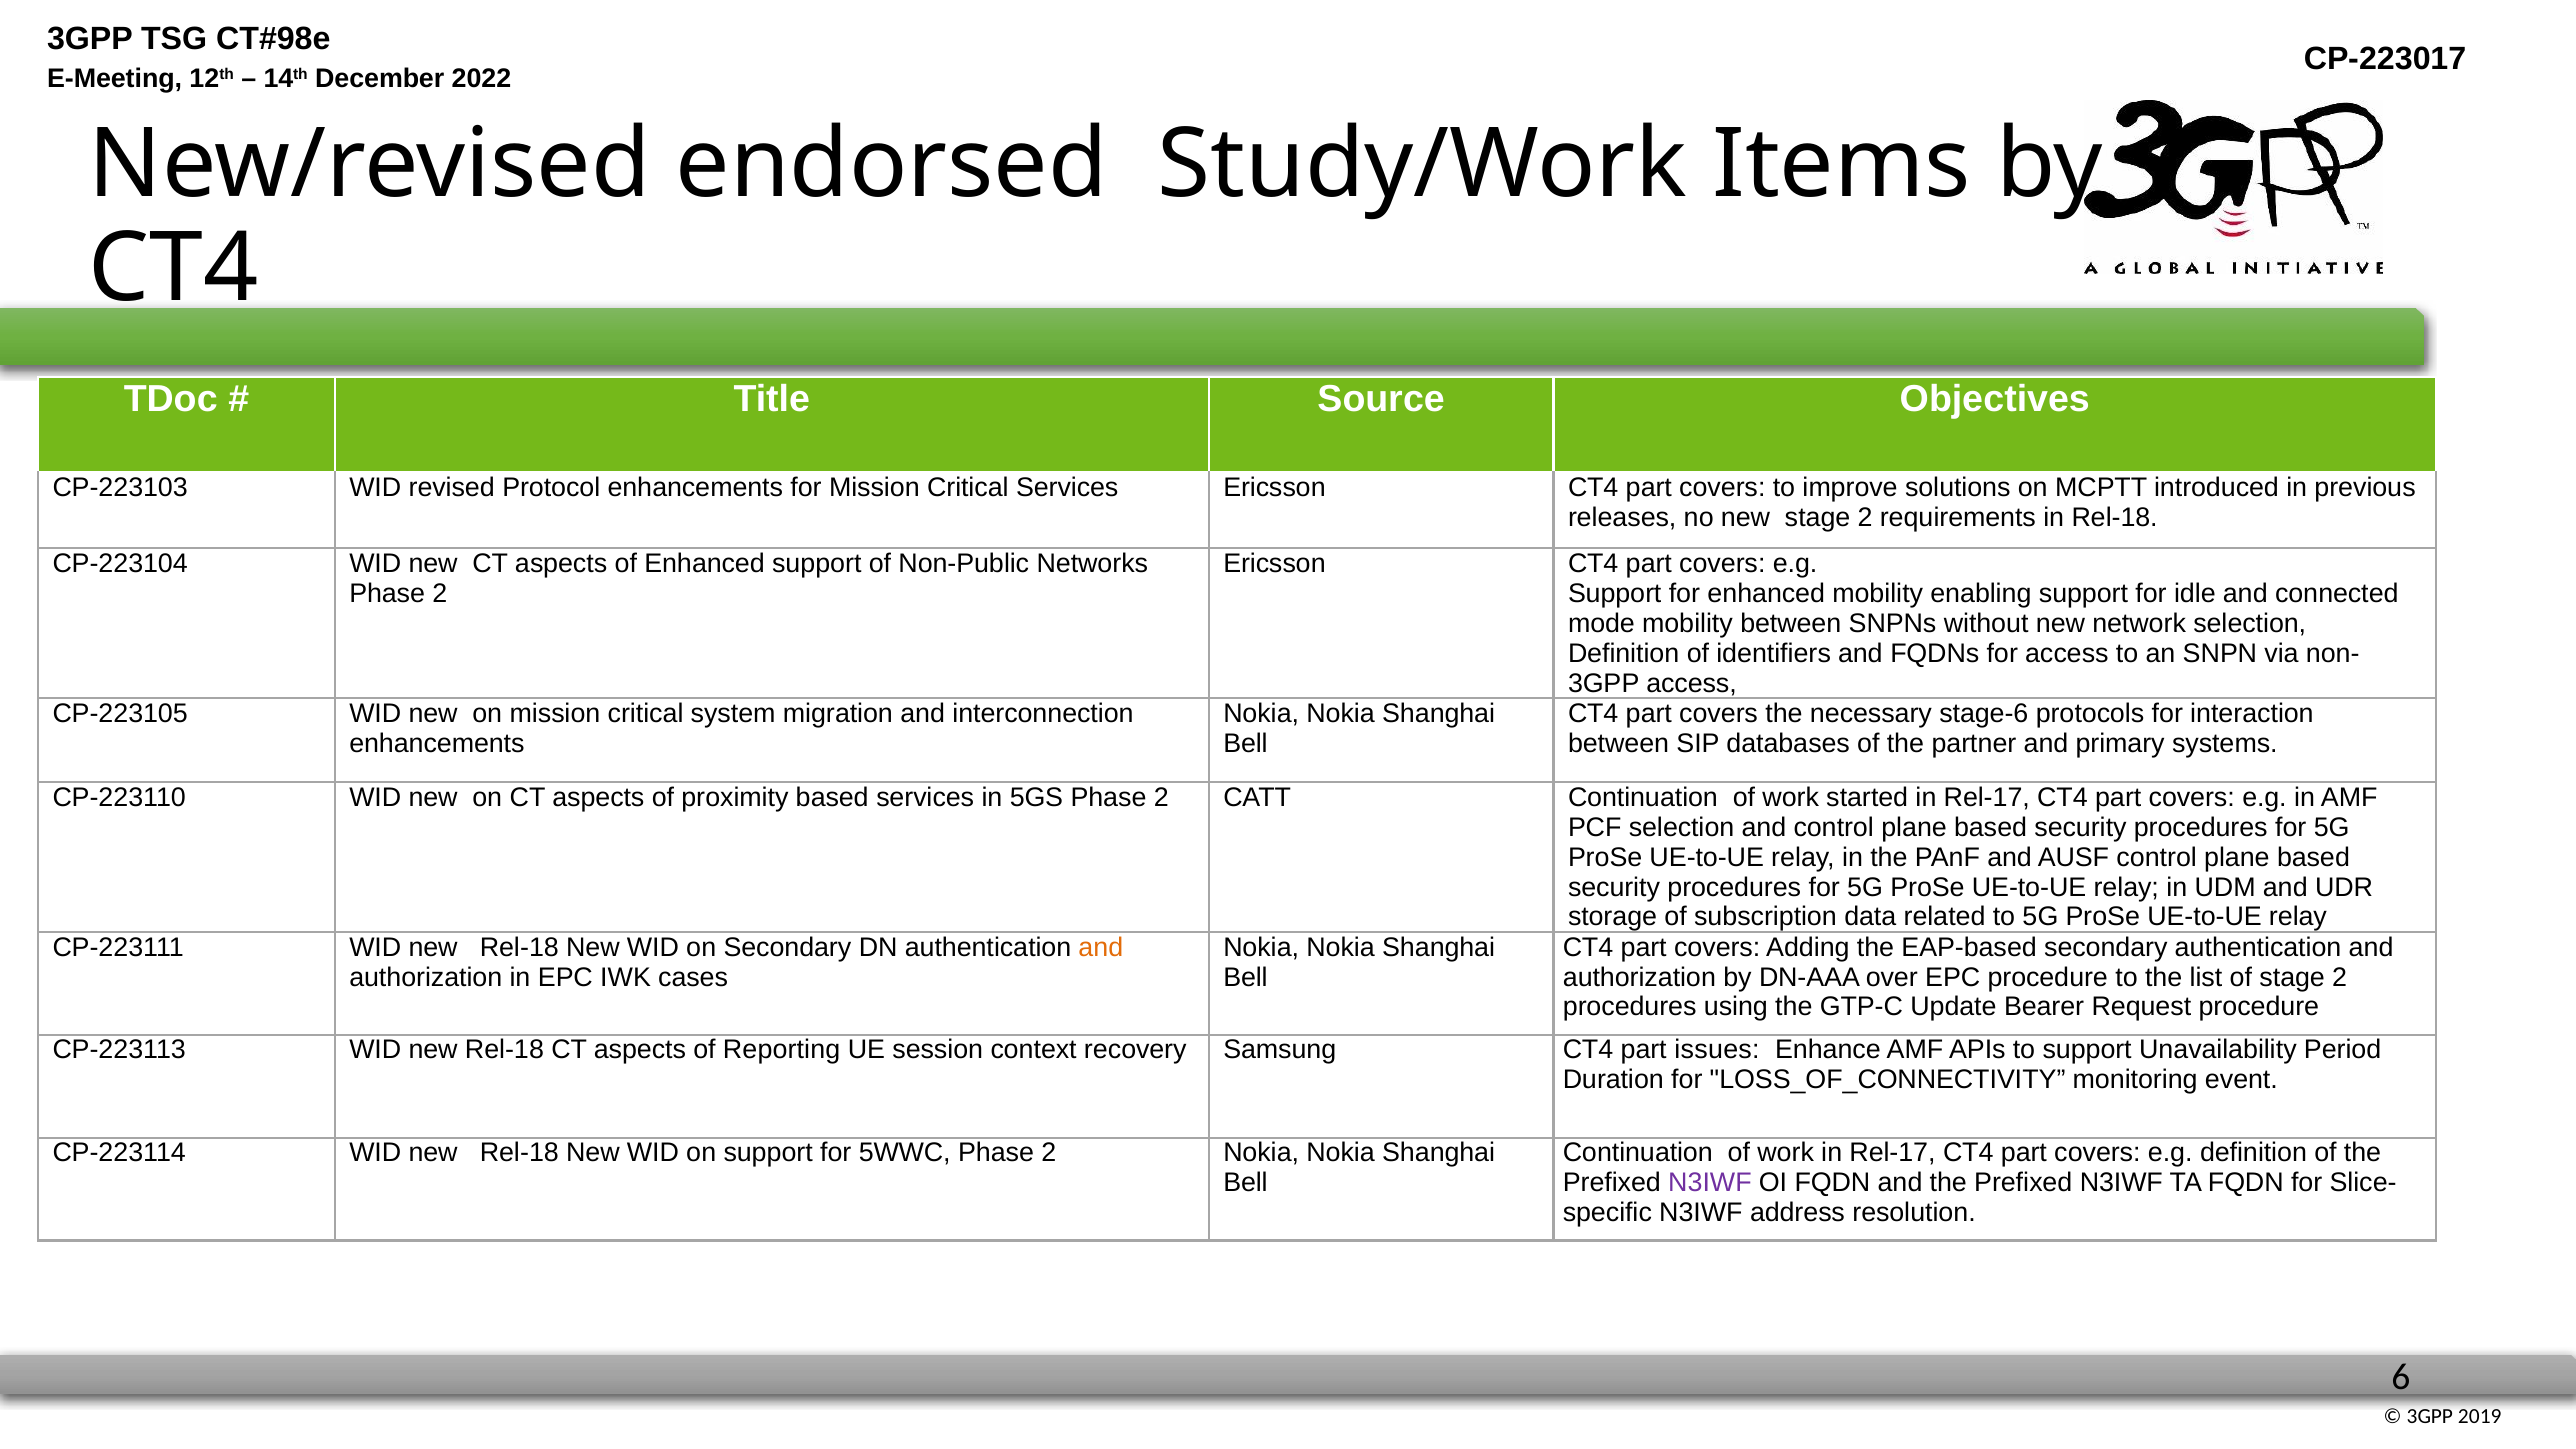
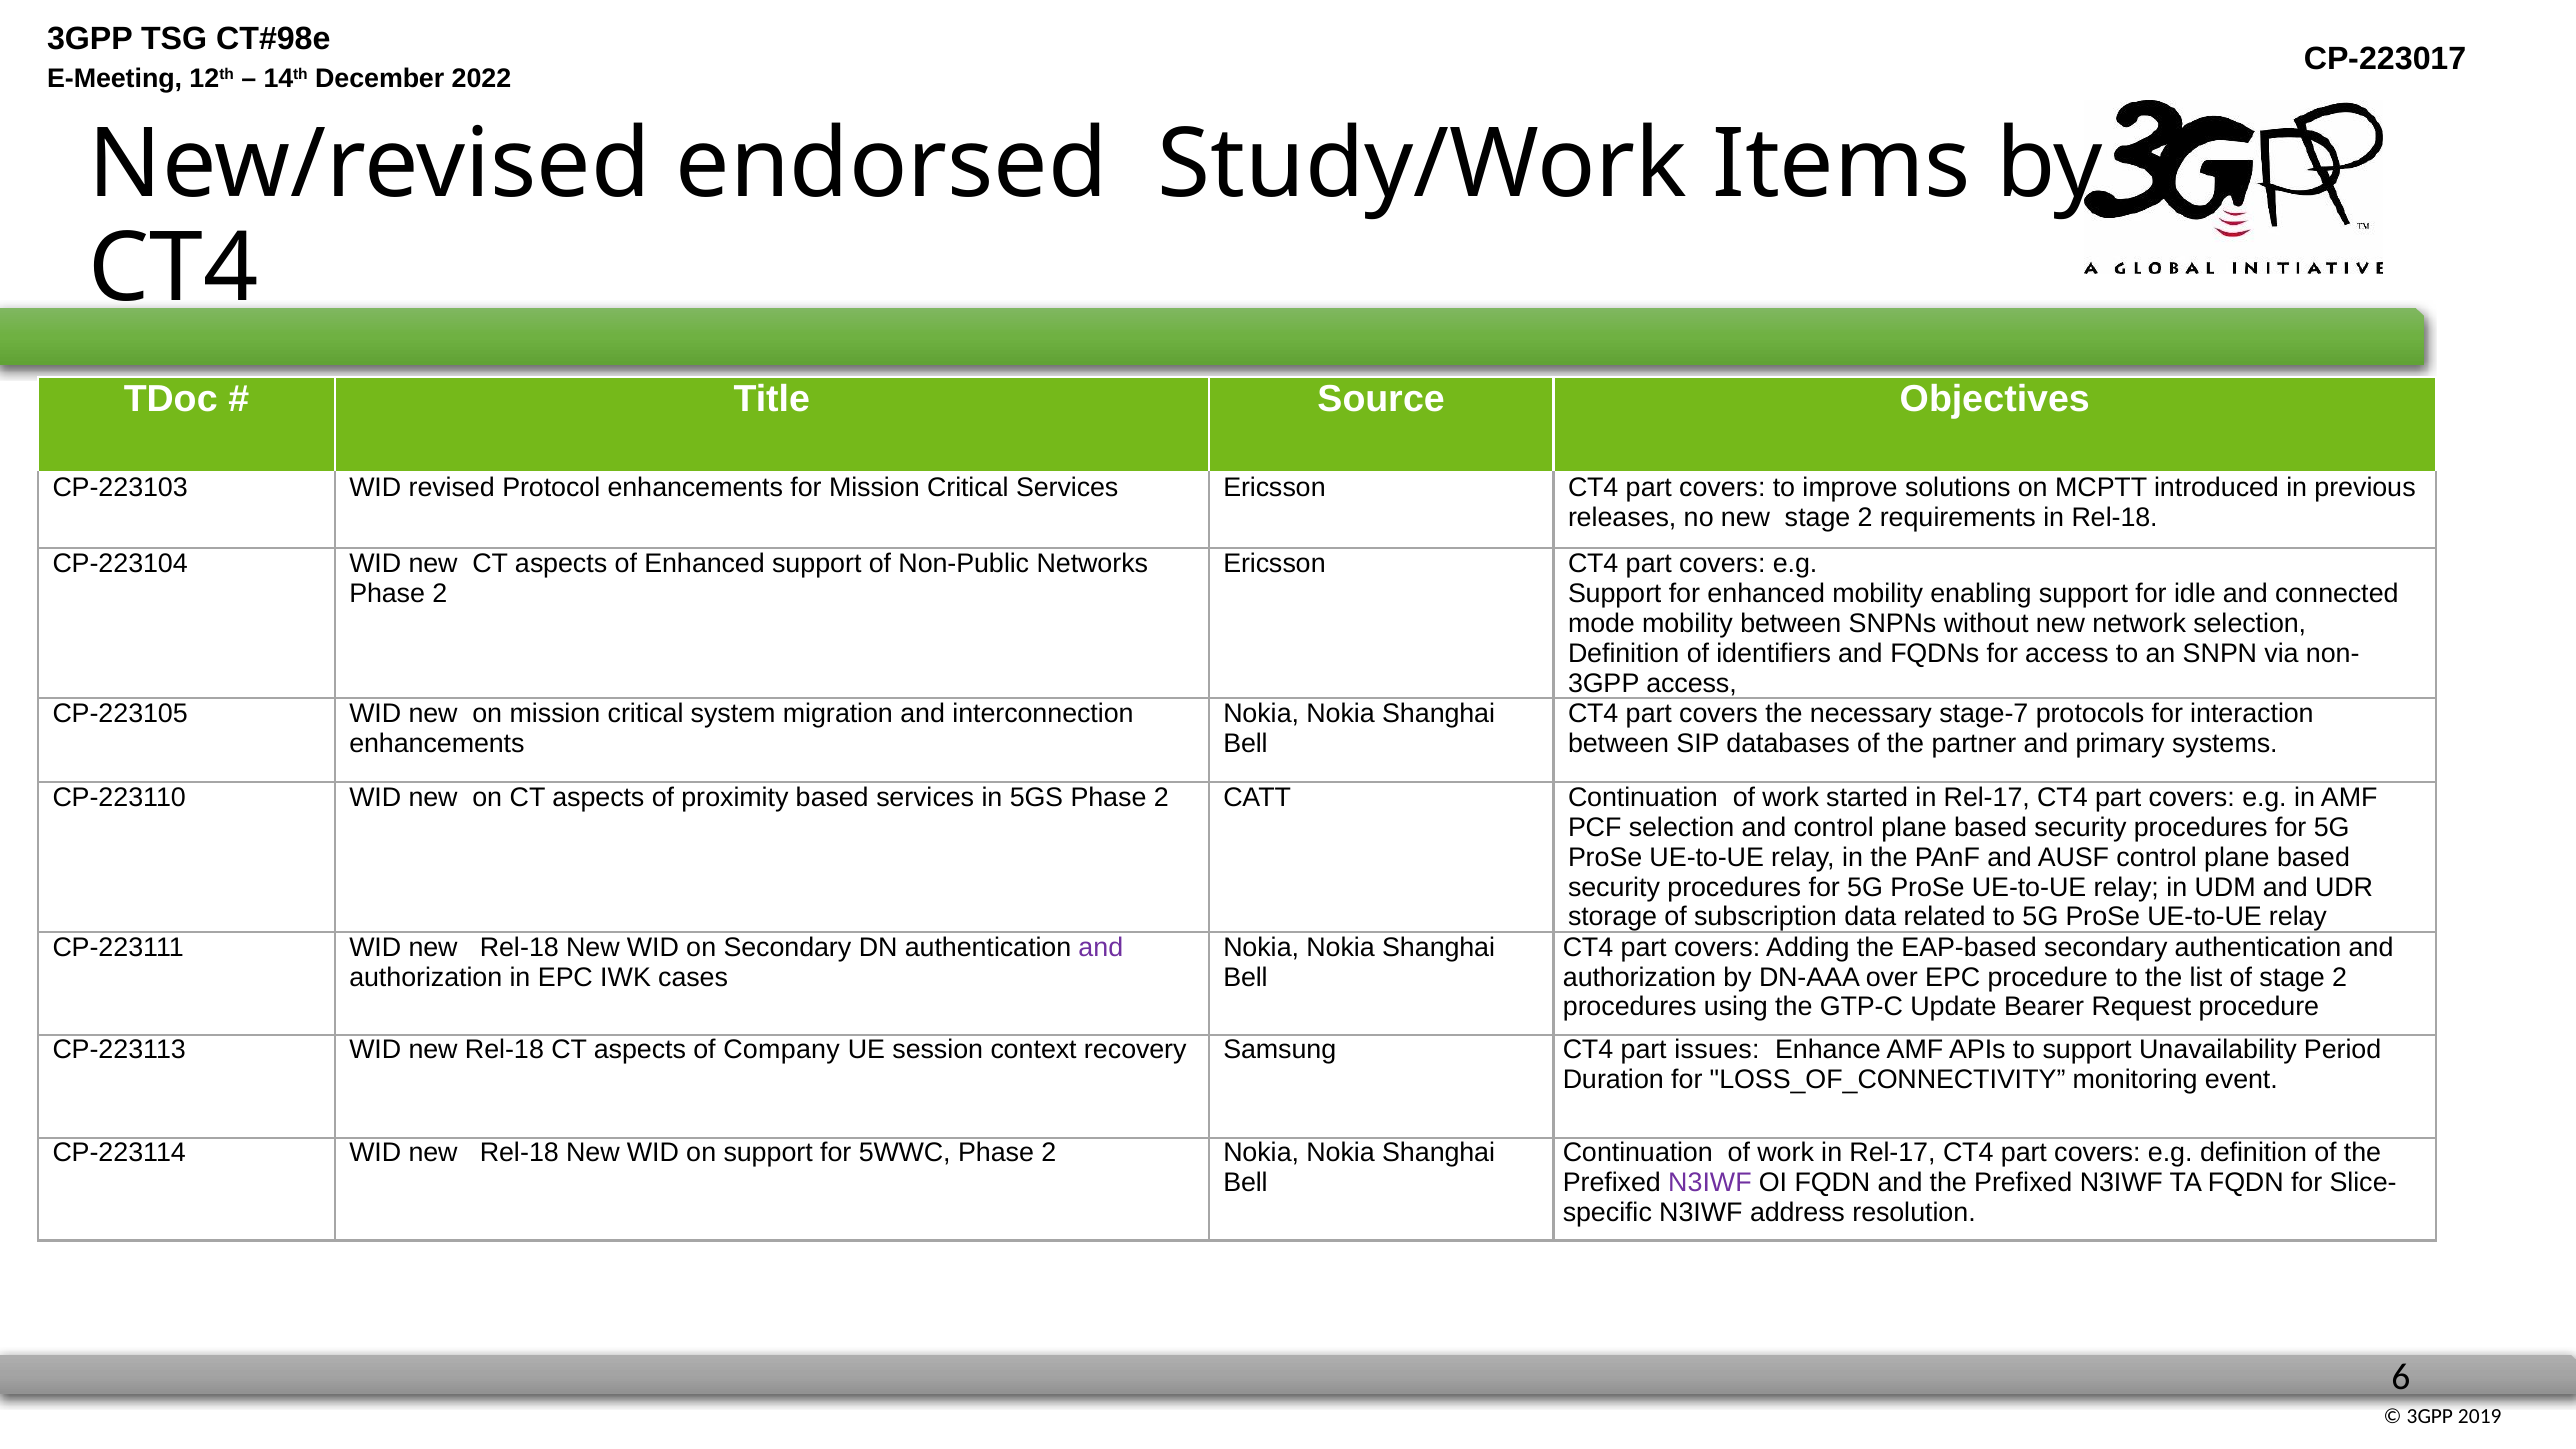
stage-6: stage-6 -> stage-7
and at (1101, 947) colour: orange -> purple
Reporting: Reporting -> Company
